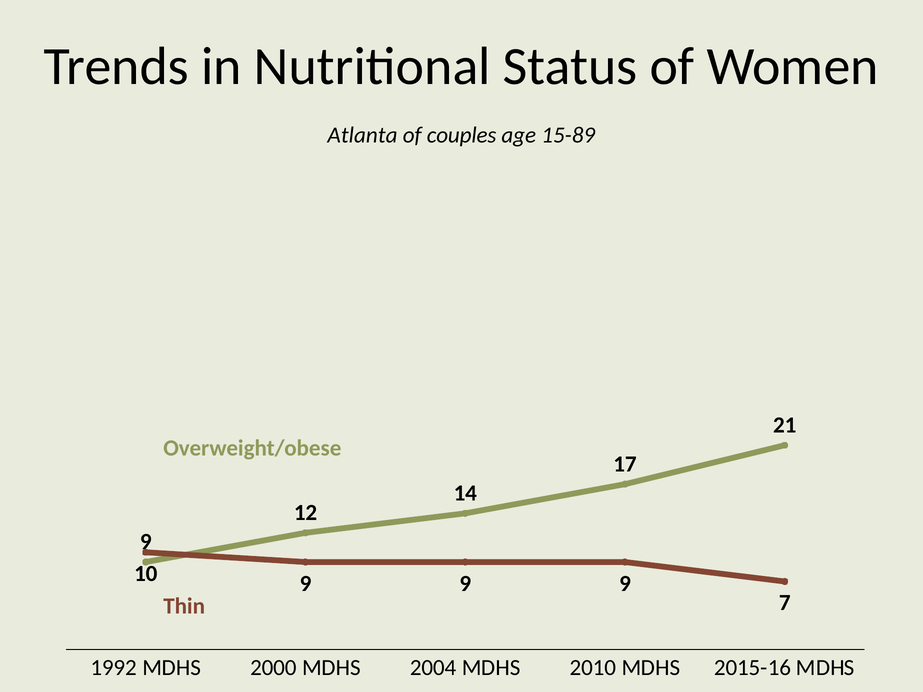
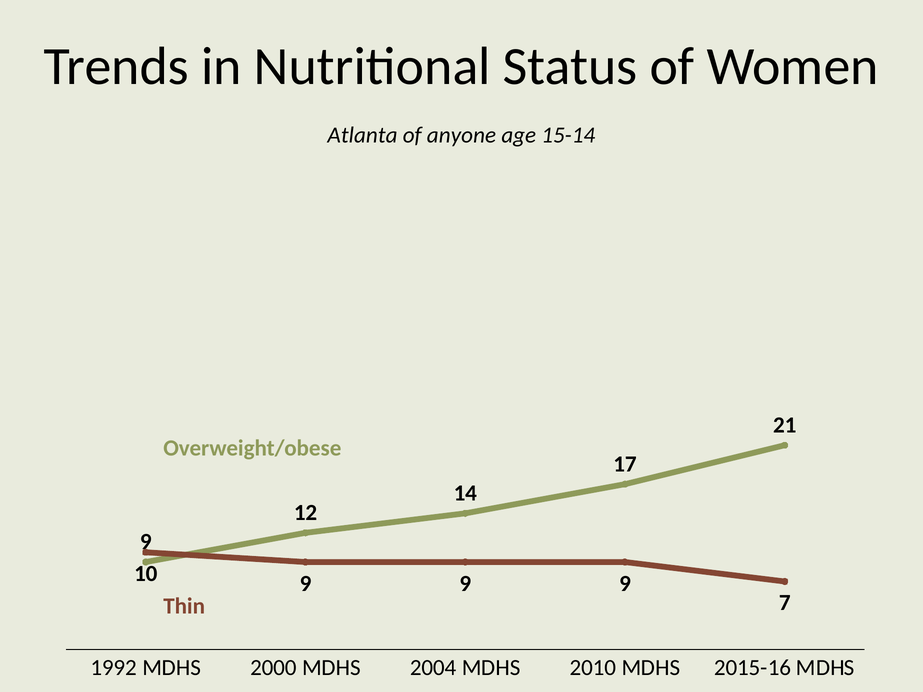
couples: couples -> anyone
15-89: 15-89 -> 15-14
